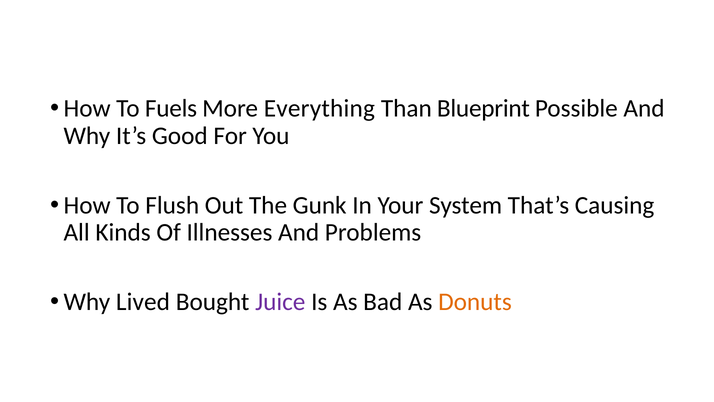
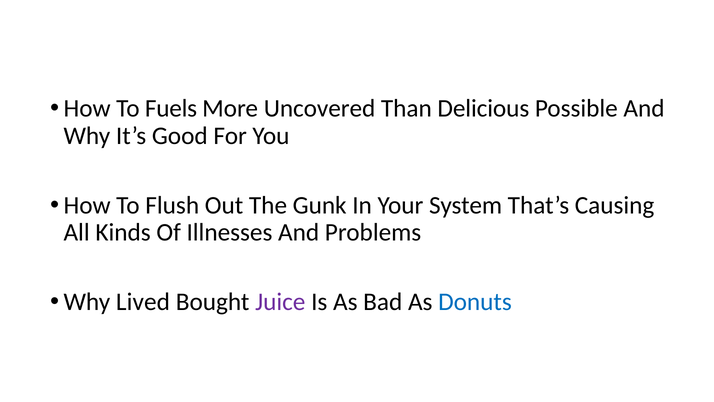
Everything: Everything -> Uncovered
Blueprint: Blueprint -> Delicious
Donuts colour: orange -> blue
